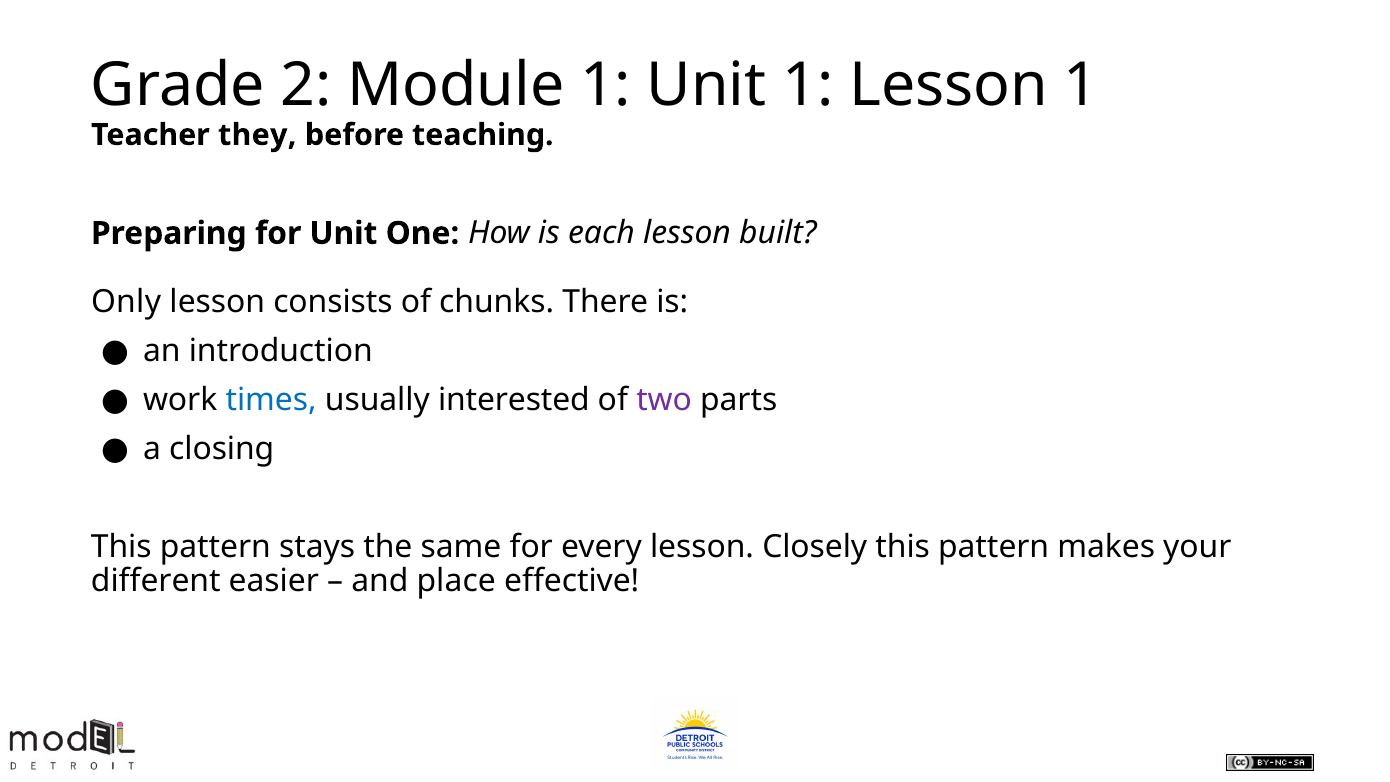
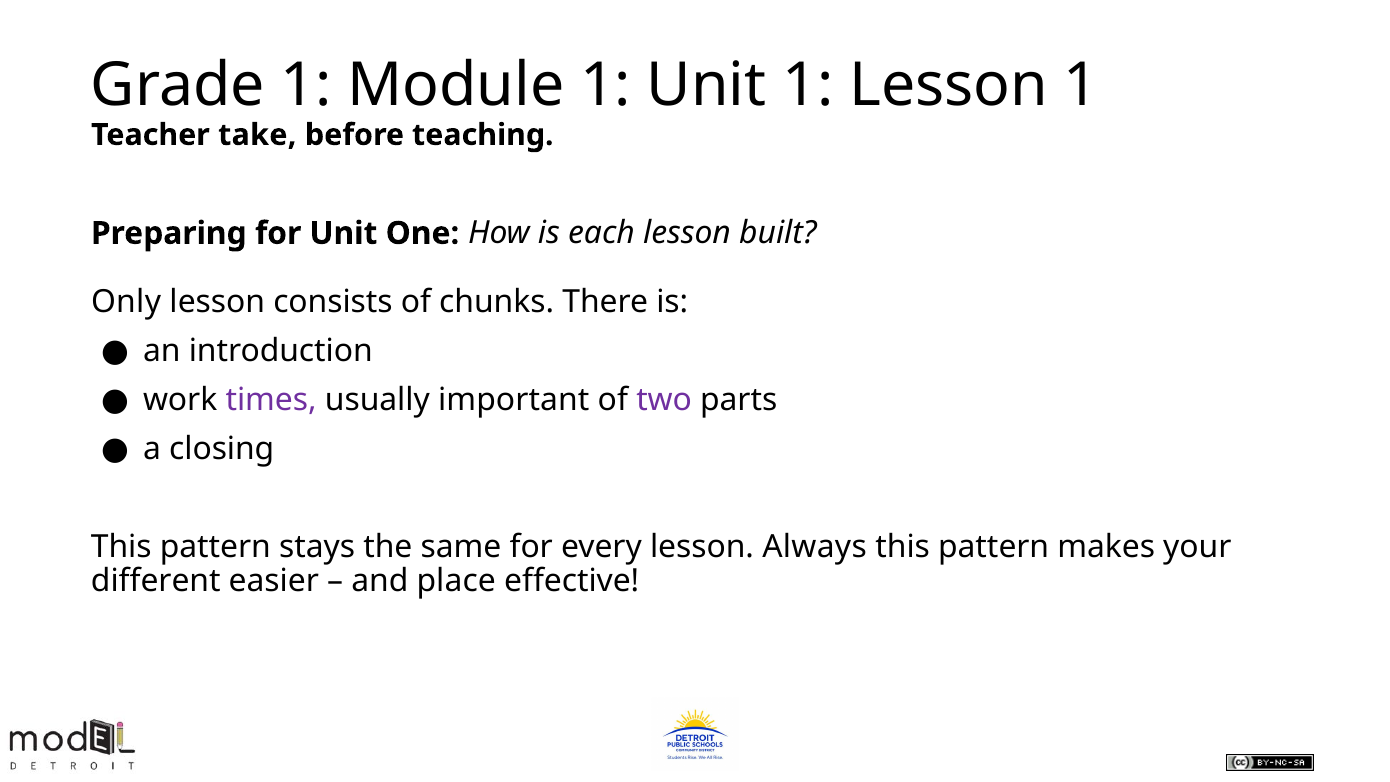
Grade 2: 2 -> 1
they: they -> take
times colour: blue -> purple
interested: interested -> important
Closely: Closely -> Always
